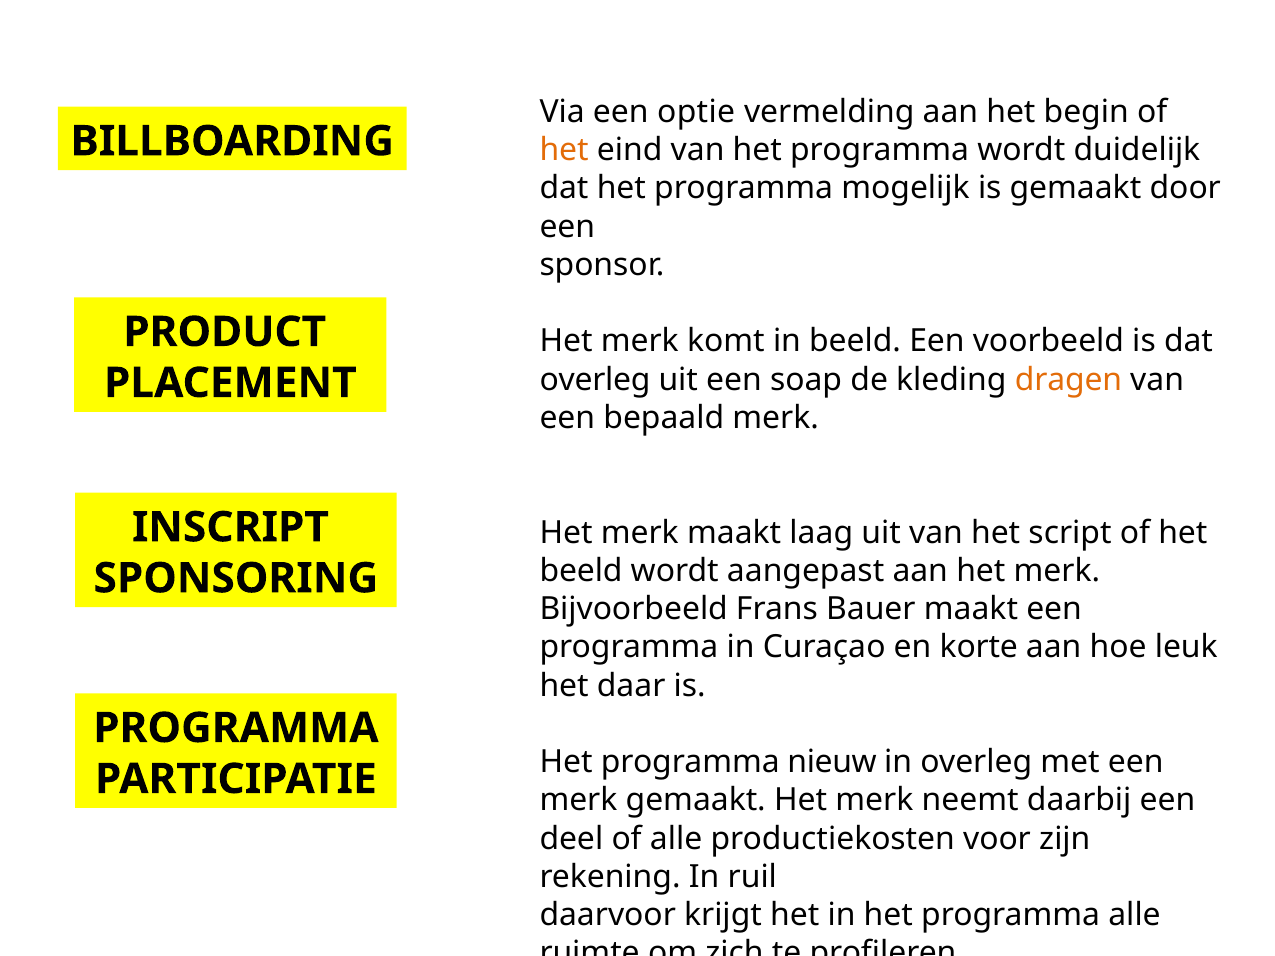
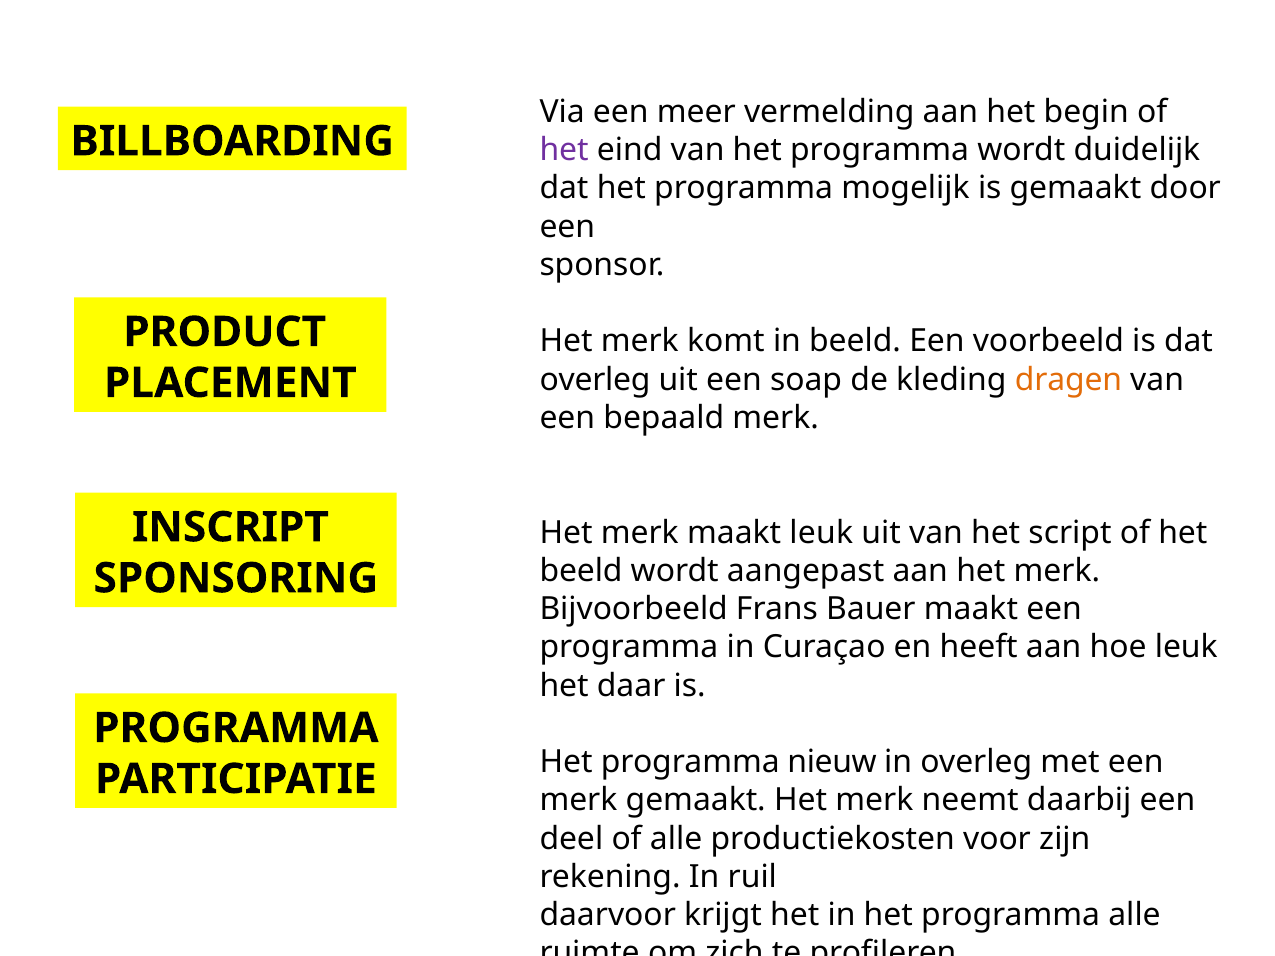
optie: optie -> meer
het at (564, 150) colour: orange -> purple
maakt laag: laag -> leuk
korte: korte -> heeft
